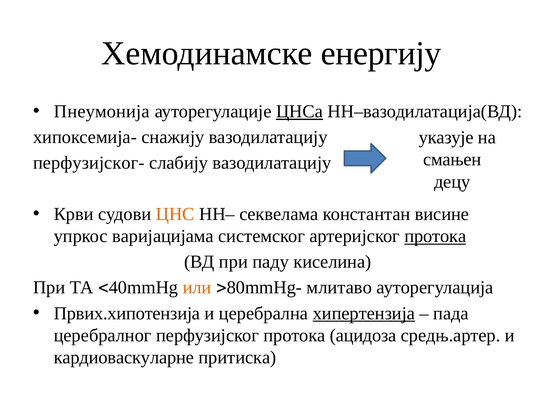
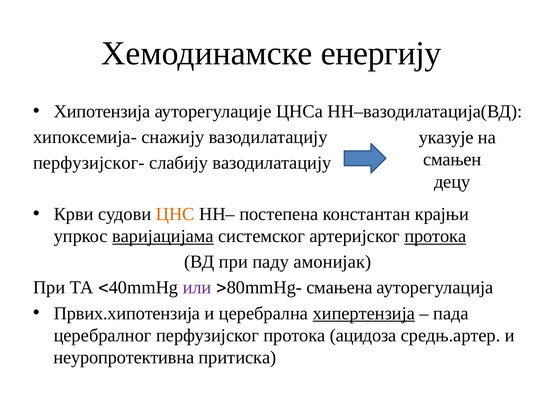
Пнеумонија: Пнеумонија -> Хипотензија
ЦНСа underline: present -> none
секвелама: секвелама -> постепена
висине: висине -> крајњи
варијацијама underline: none -> present
киселина: киселина -> амонијак
или colour: orange -> purple
млитаво: млитаво -> смањена
кардиоваскуларне: кардиоваскуларне -> неуропротективна
